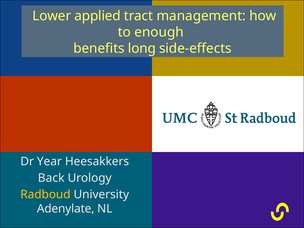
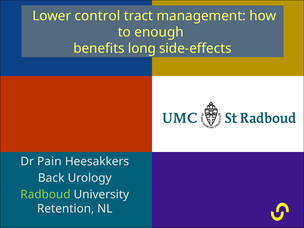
applied: applied -> control
Year: Year -> Pain
Radboud colour: yellow -> light green
Adenylate: Adenylate -> Retention
